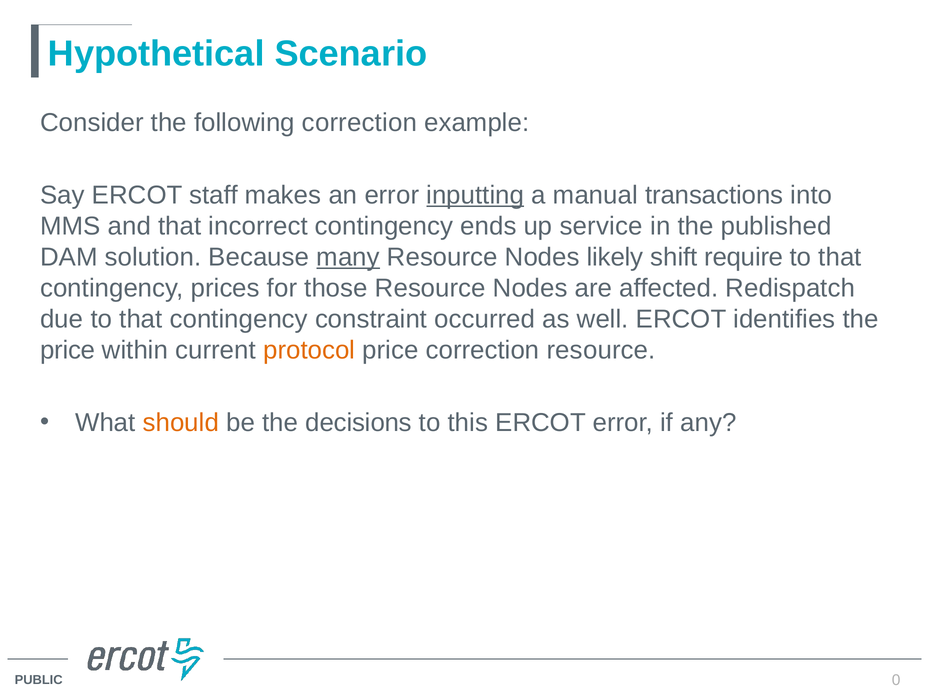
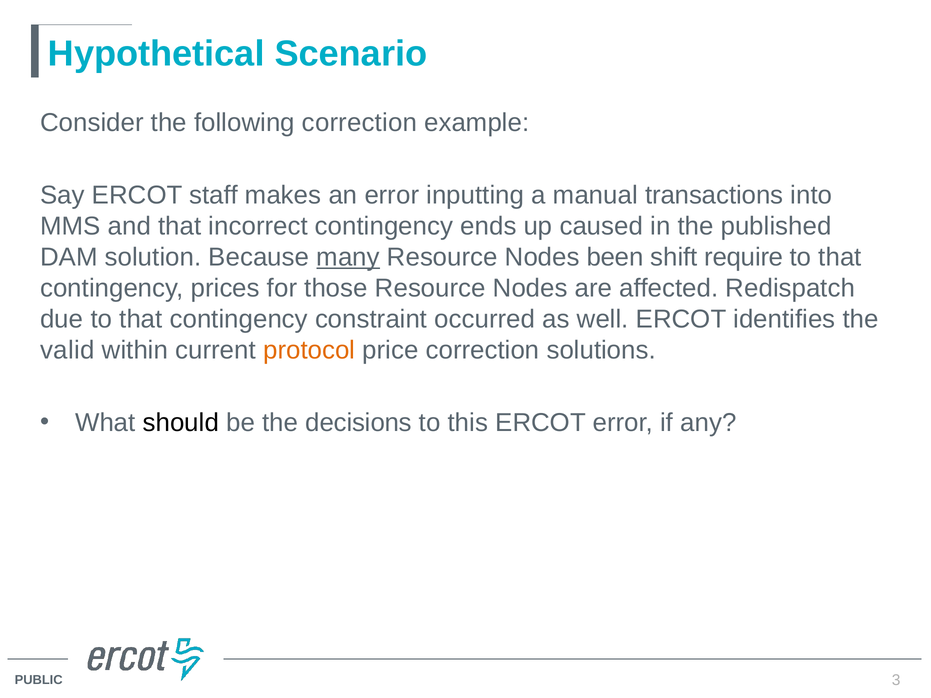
inputting underline: present -> none
service: service -> caused
likely: likely -> been
price at (68, 350): price -> valid
correction resource: resource -> solutions
should colour: orange -> black
0: 0 -> 3
